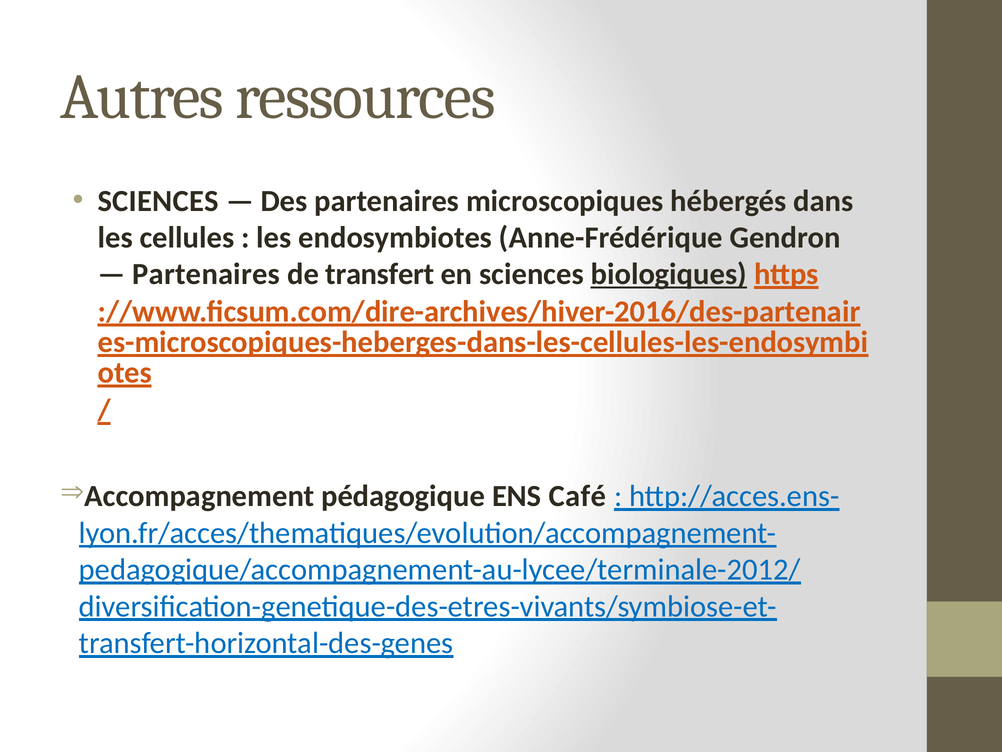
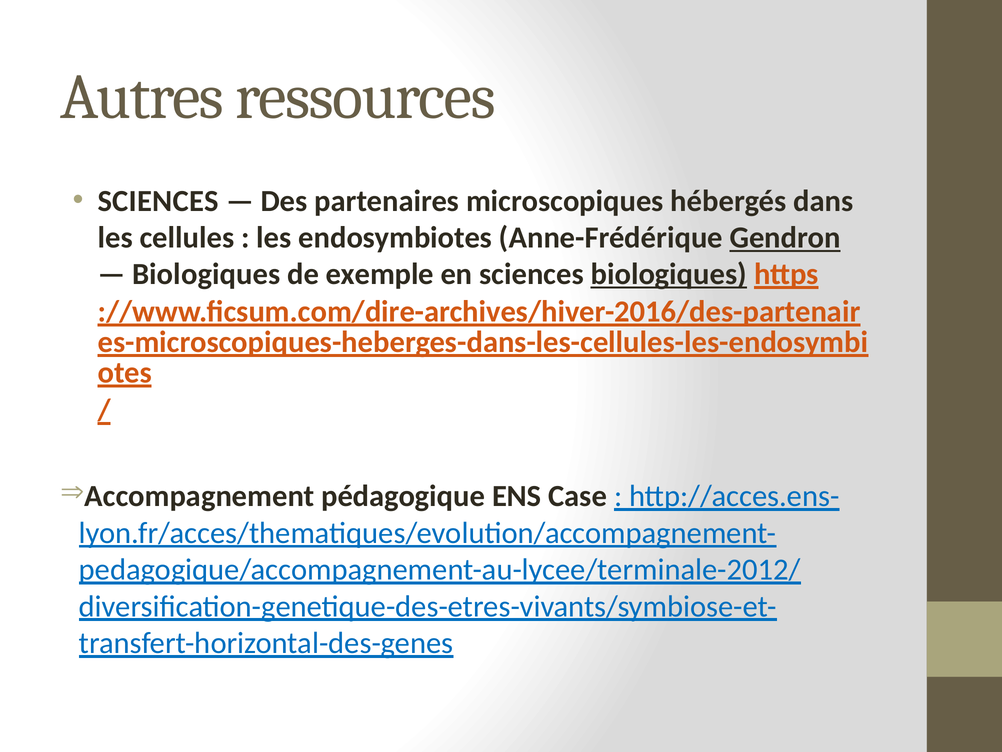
Gendron underline: none -> present
Partenaires at (206, 274): Partenaires -> Biologiques
transfert: transfert -> exemple
Café: Café -> Case
